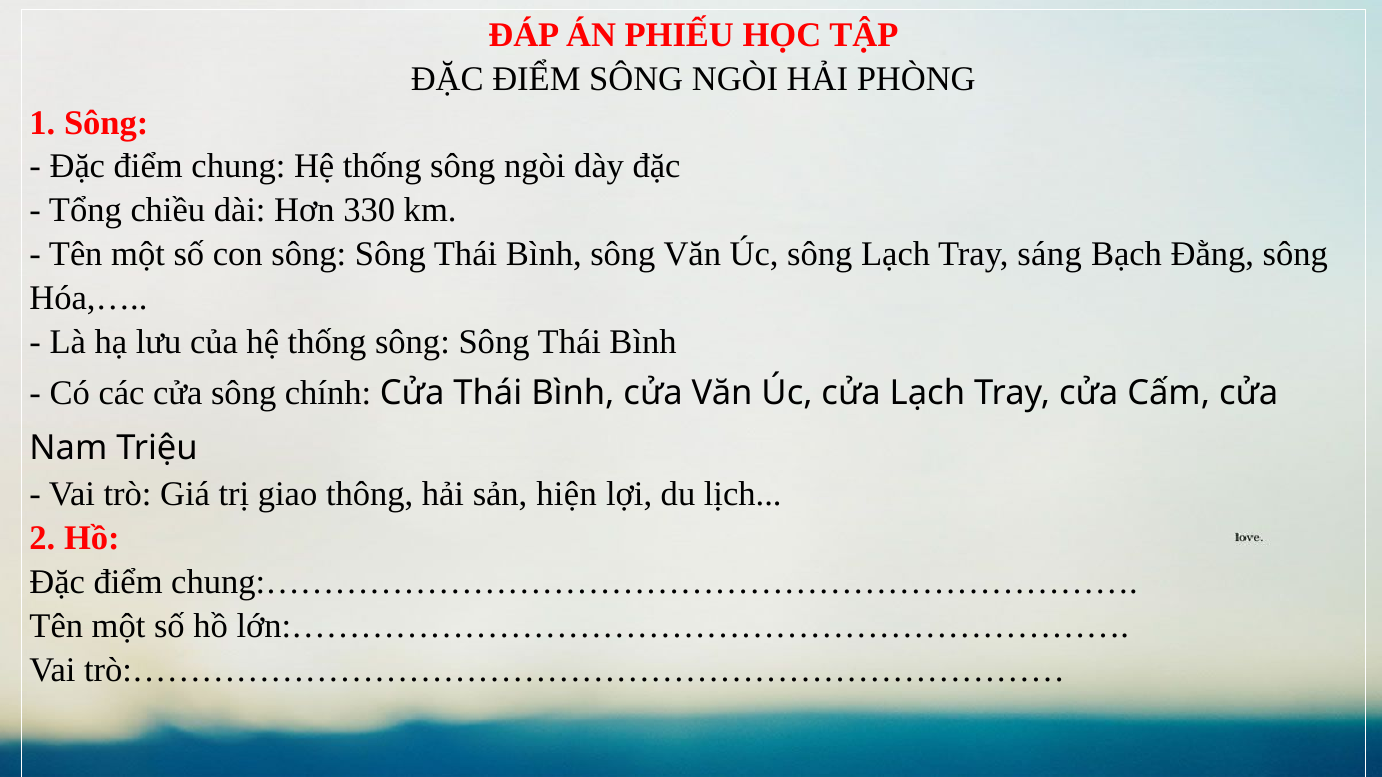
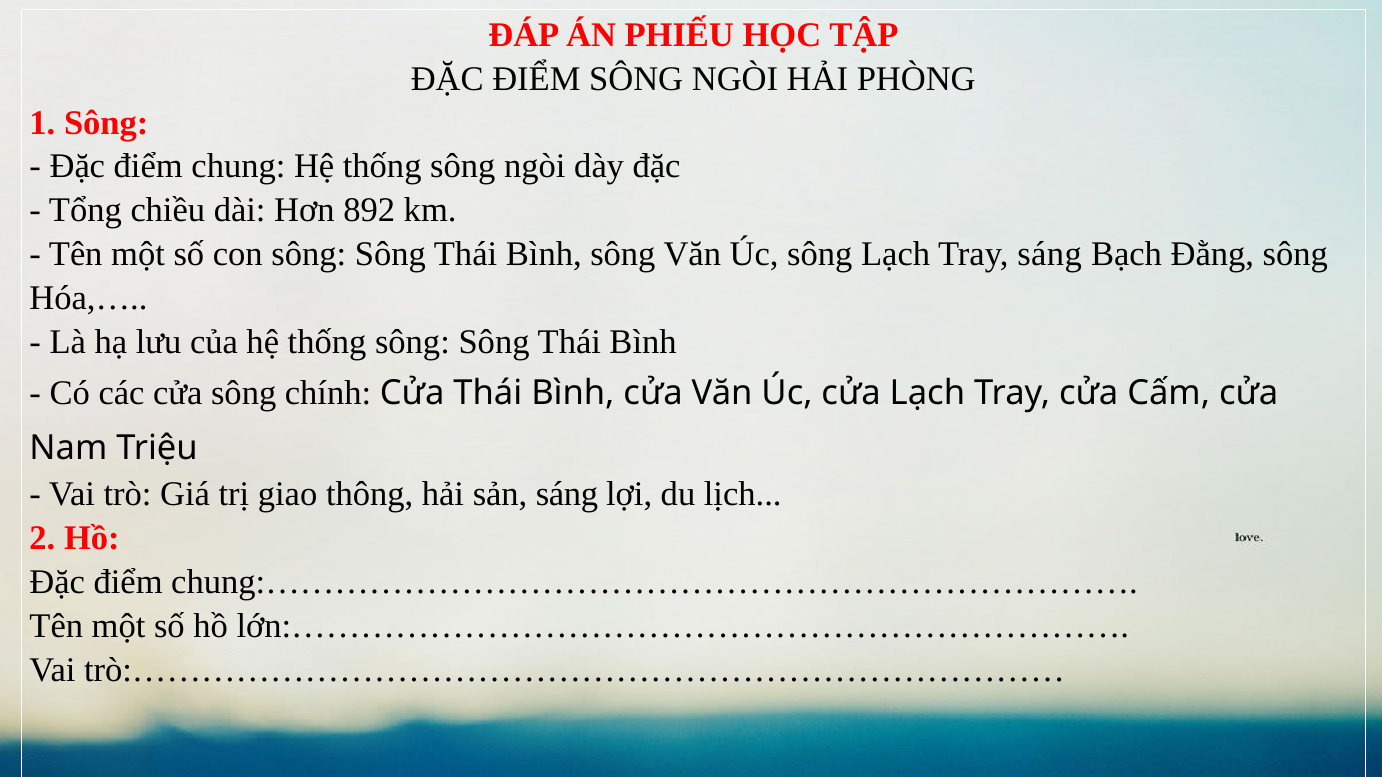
330: 330 -> 892
sản hiện: hiện -> sáng
